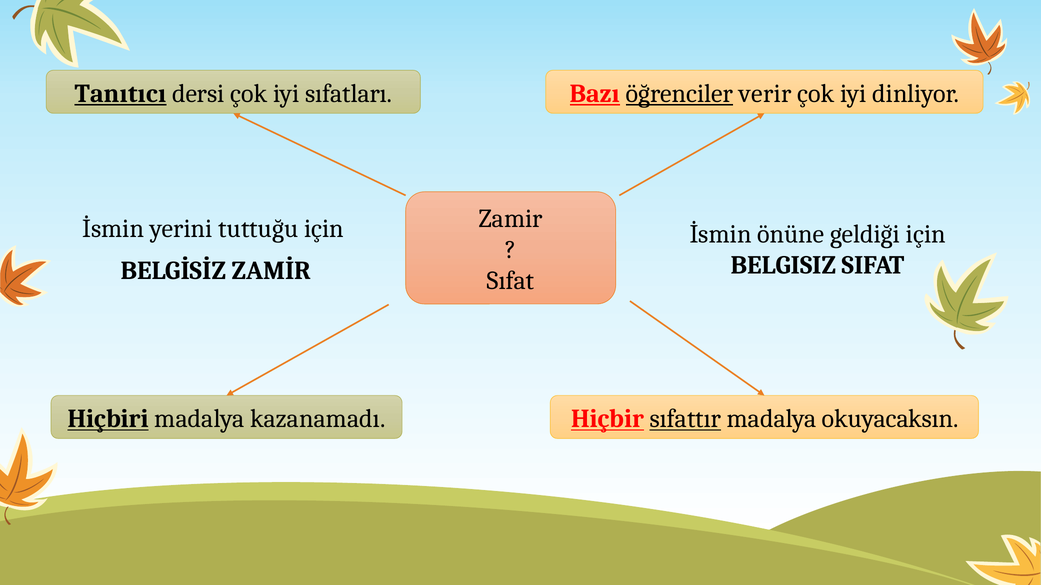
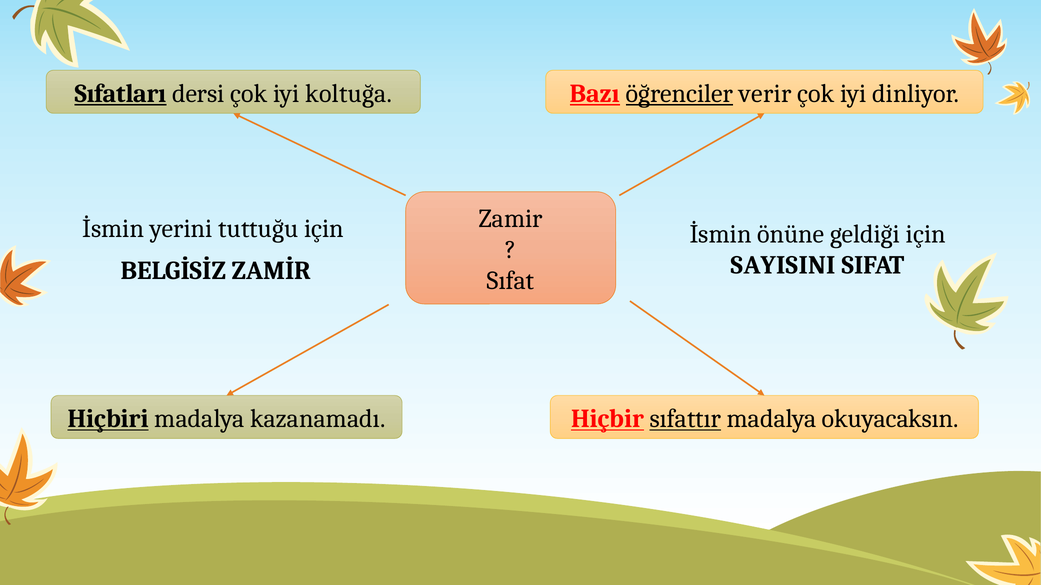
Tanıtıcı: Tanıtıcı -> Sıfatları
sıfatları: sıfatları -> koltuğa
BELGISIZ: BELGISIZ -> SAYISINI
